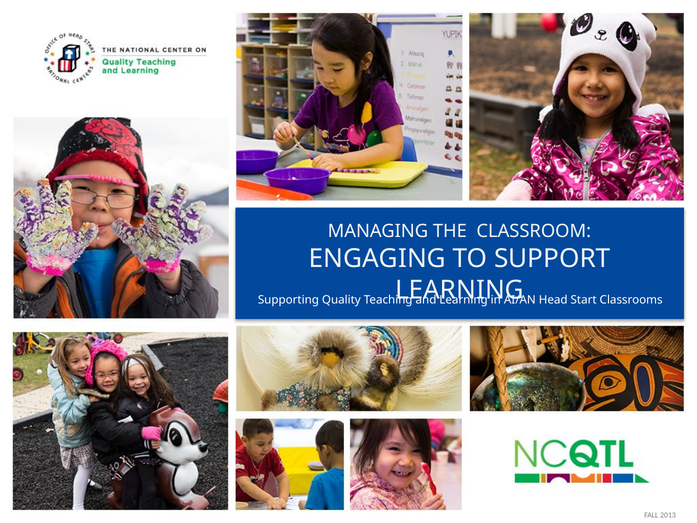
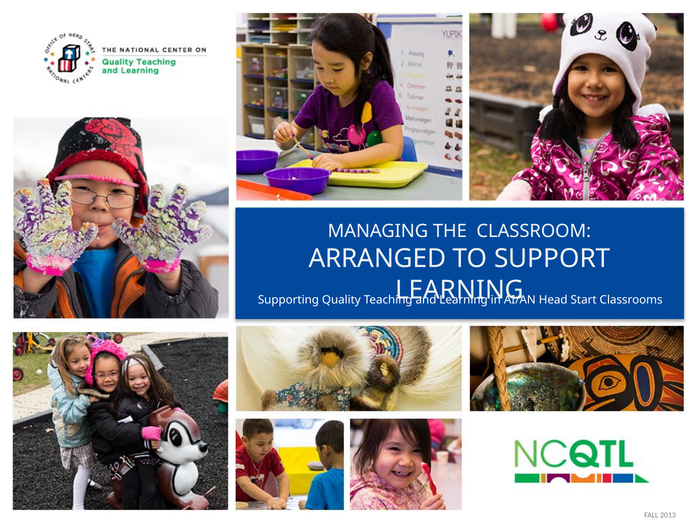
ENGAGING: ENGAGING -> ARRANGED
